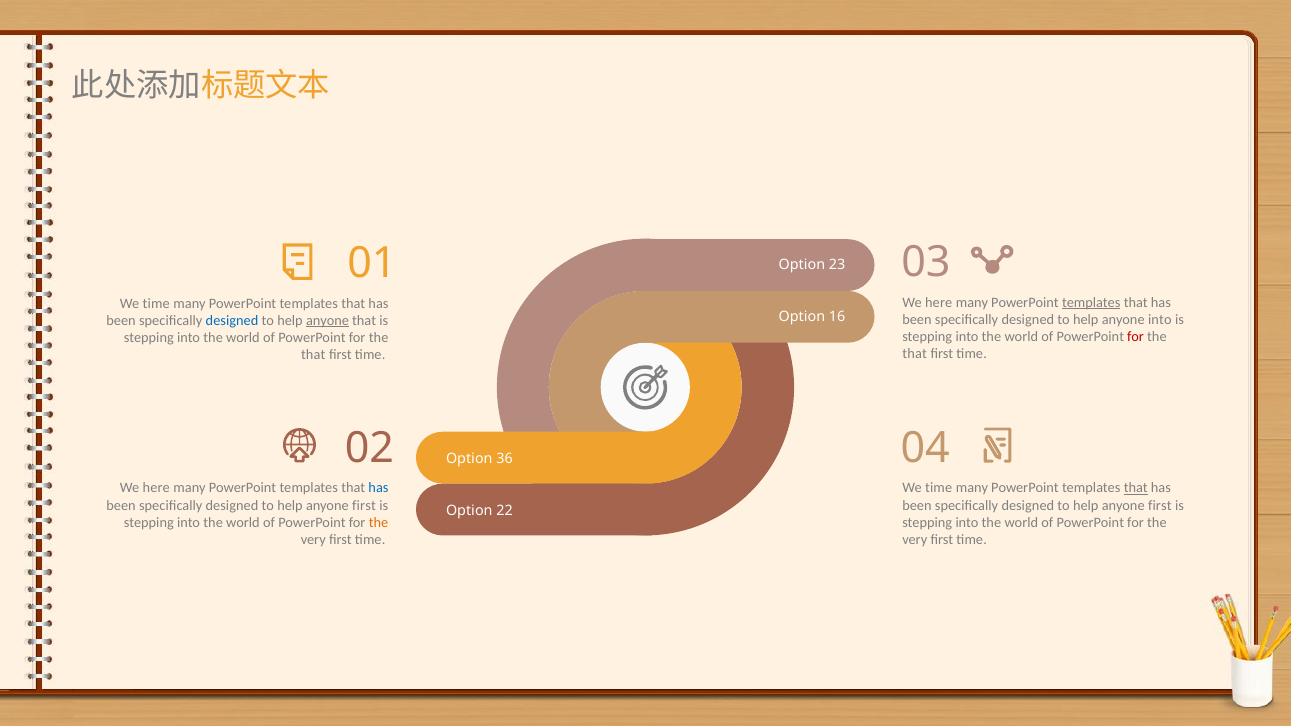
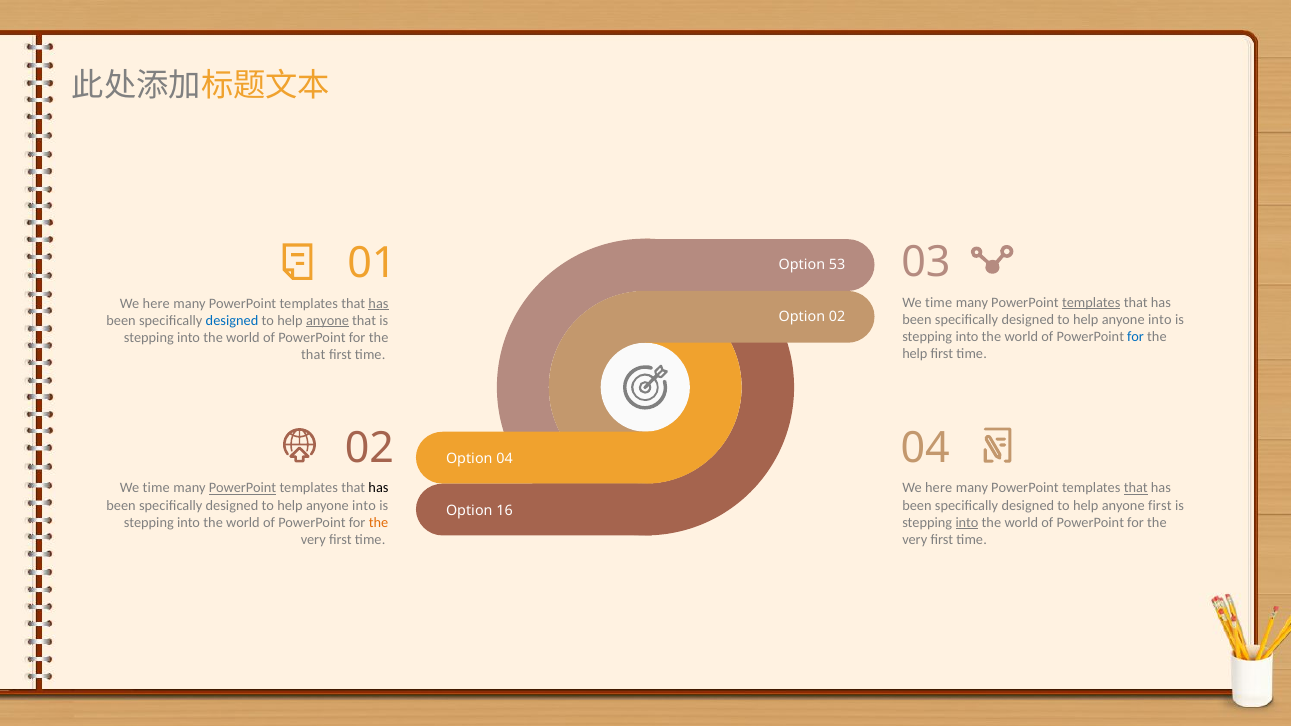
23: 23 -> 53
here at (939, 303): here -> time
time at (156, 304): time -> here
has at (378, 304) underline: none -> present
Option 16: 16 -> 02
for at (1136, 337) colour: red -> blue
that at (915, 354): that -> help
Option 36: 36 -> 04
here at (156, 488): here -> time
PowerPoint at (243, 488) underline: none -> present
has at (378, 488) colour: blue -> black
time at (939, 488): time -> here
first at (364, 505): first -> into
22: 22 -> 16
into at (967, 523) underline: none -> present
